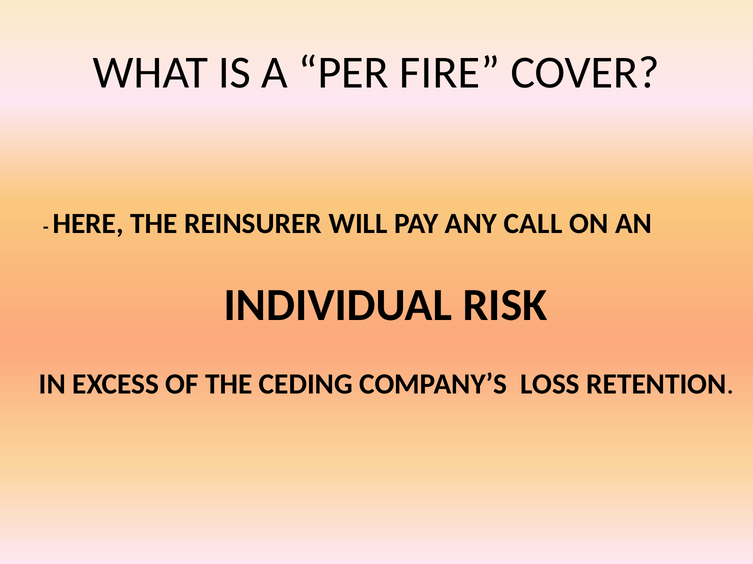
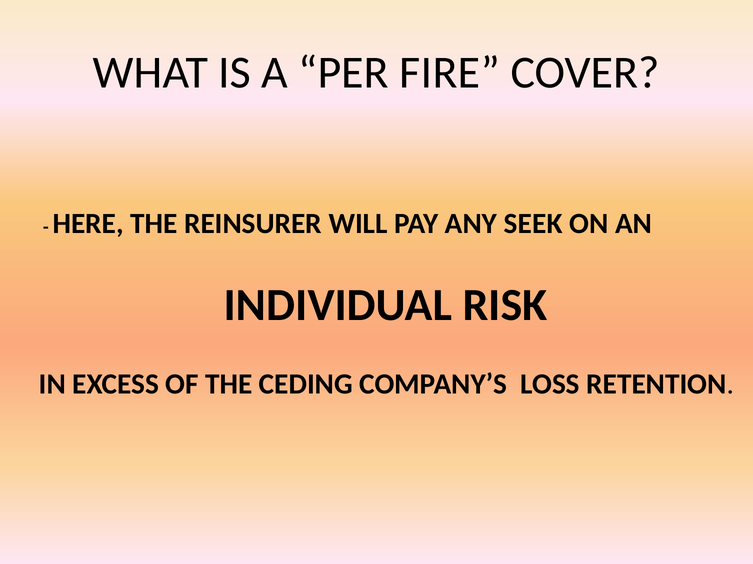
CALL: CALL -> SEEK
